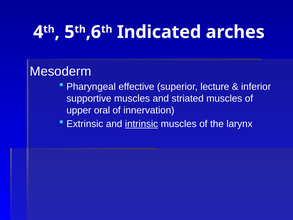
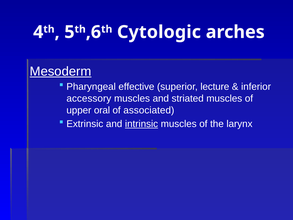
Indicated: Indicated -> Cytologic
Mesoderm underline: none -> present
supportive: supportive -> accessory
innervation: innervation -> associated
